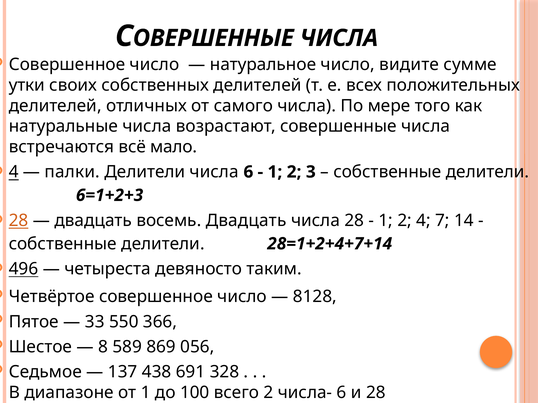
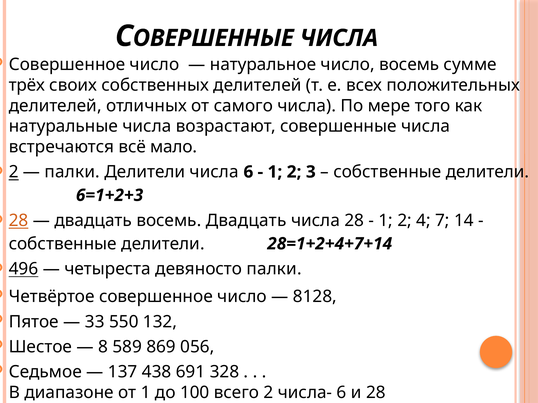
число видите: видите -> восемь
утки: утки -> трёх
4 at (14, 172): 4 -> 2
девяносто таким: таким -> палки
366: 366 -> 132
